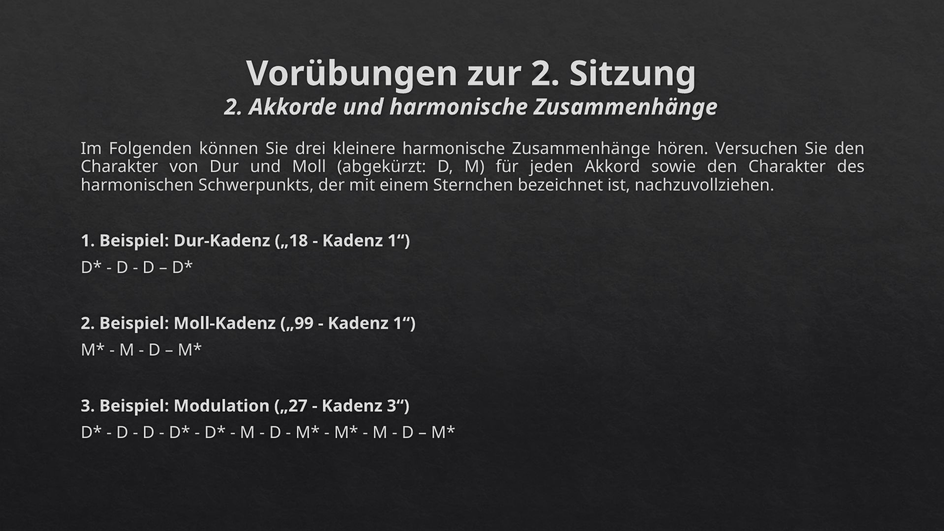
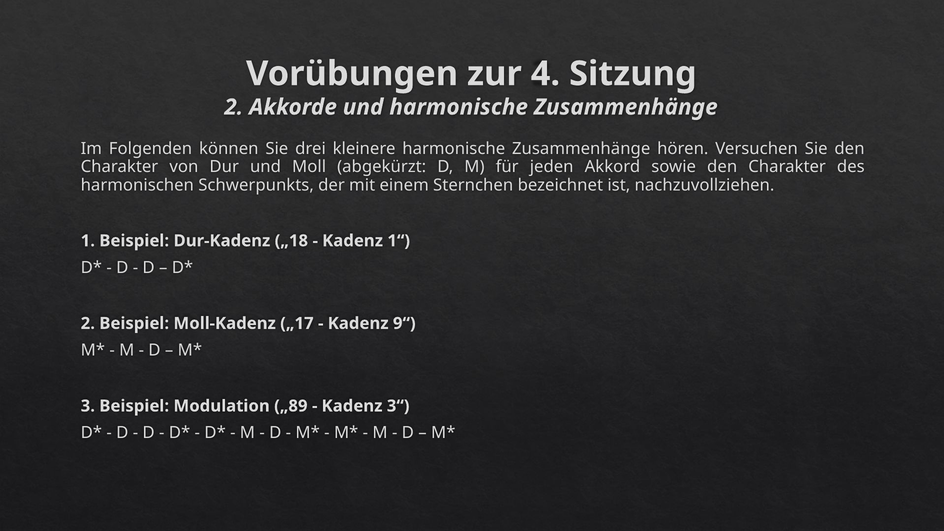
zur 2: 2 -> 4
„99: „99 -> „17
1“ at (404, 323): 1“ -> 9“
„27: „27 -> „89
